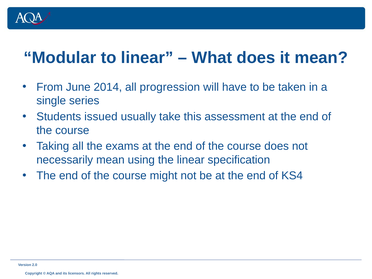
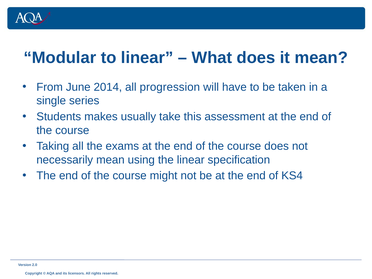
issued: issued -> makes
